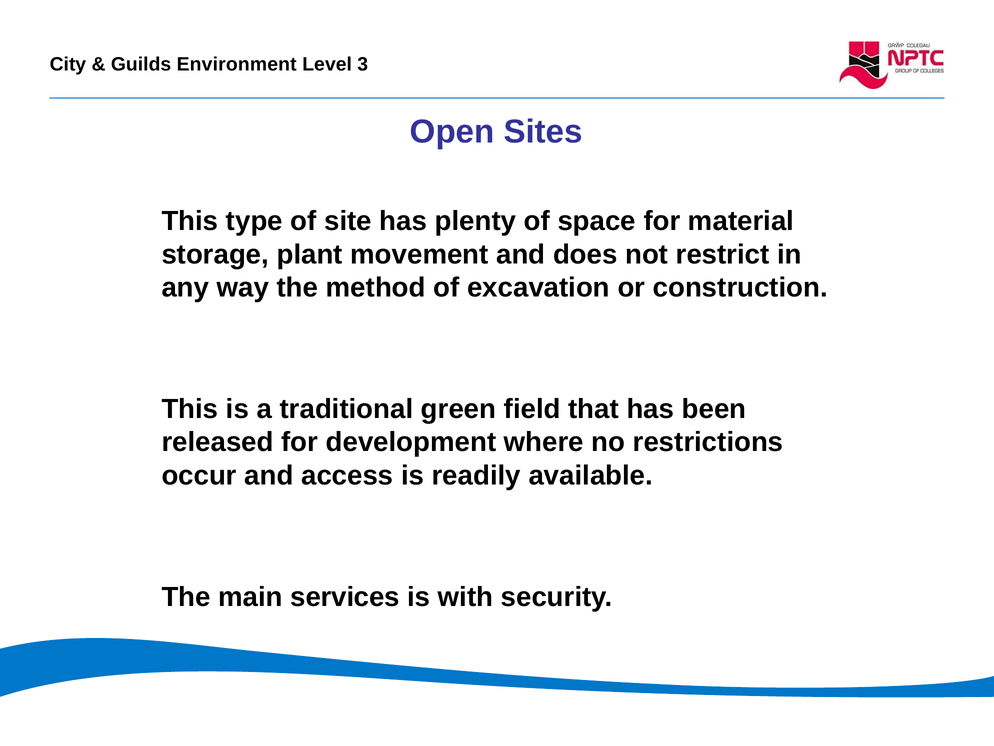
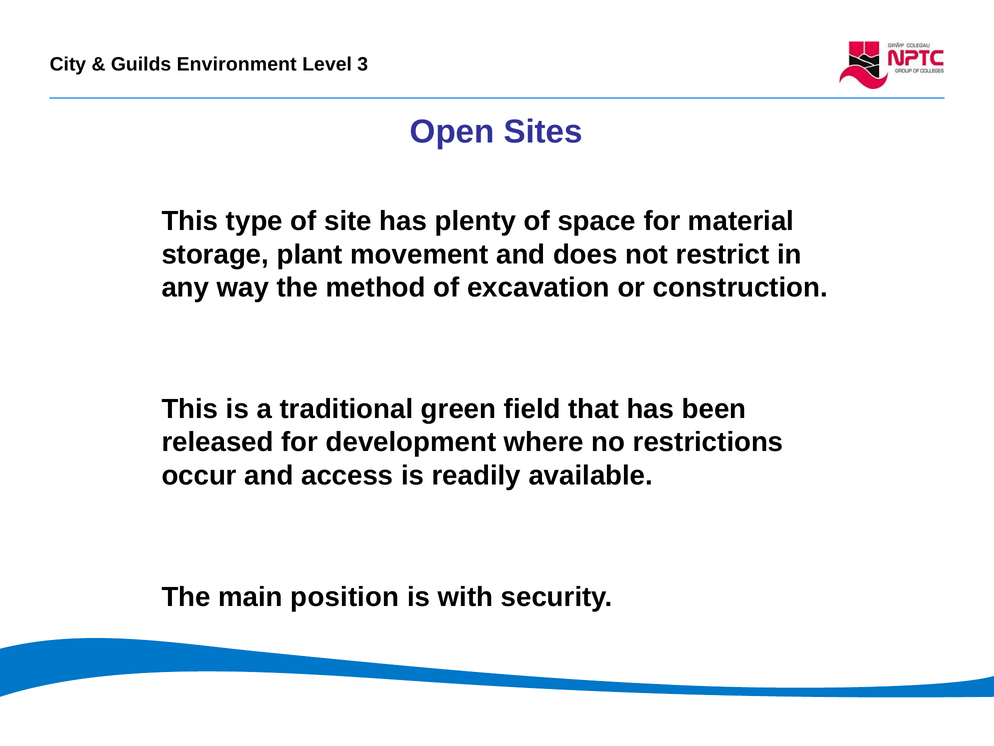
services: services -> position
